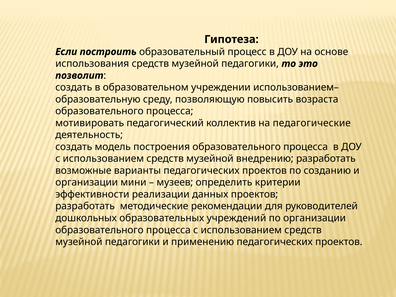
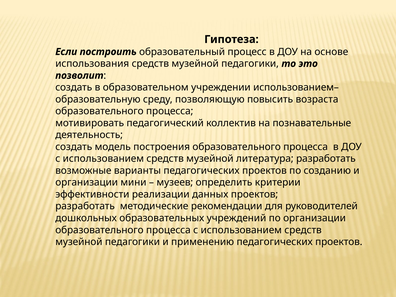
педагогические: педагогические -> познавательные
внедрению: внедрению -> литература
